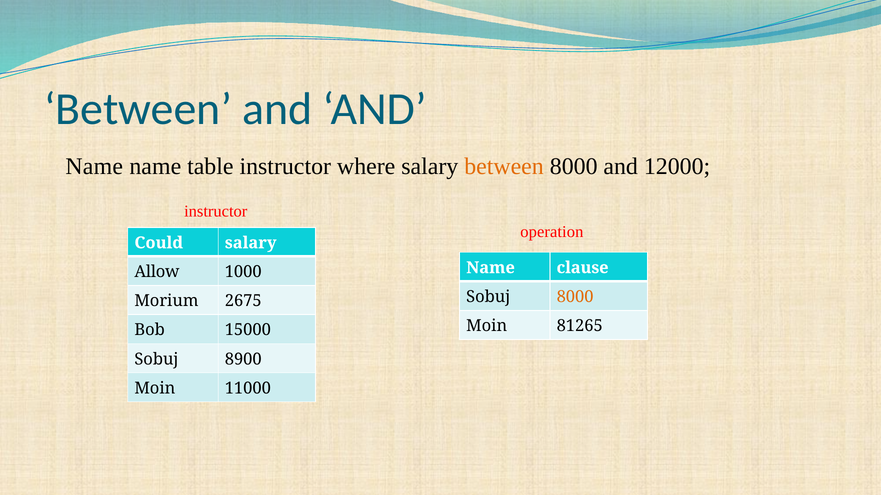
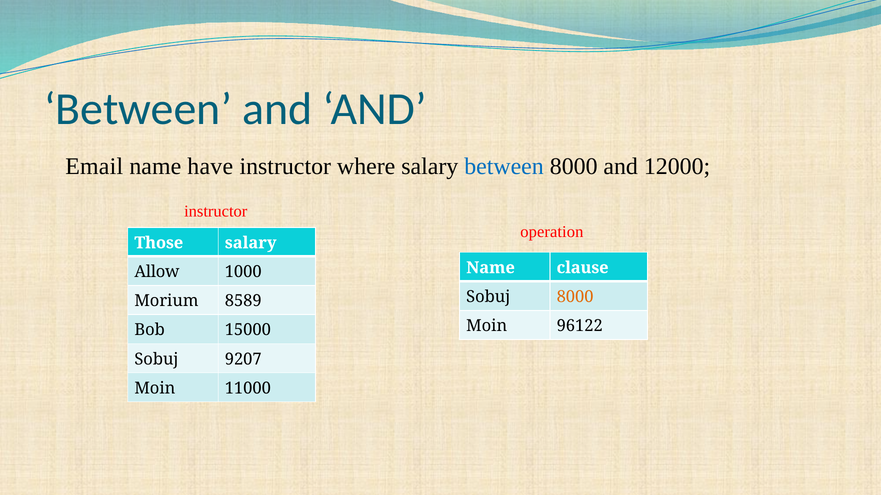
Name at (94, 167): Name -> Email
table: table -> have
between at (504, 167) colour: orange -> blue
Could: Could -> Those
2675: 2675 -> 8589
81265: 81265 -> 96122
8900: 8900 -> 9207
